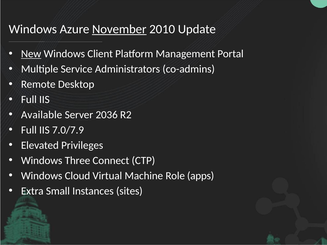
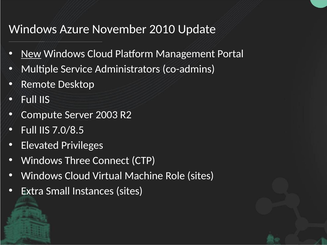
November underline: present -> none
Client at (100, 54): Client -> Cloud
Available: Available -> Compute
2036: 2036 -> 2003
7.0/7.9: 7.0/7.9 -> 7.0/8.5
Role apps: apps -> sites
